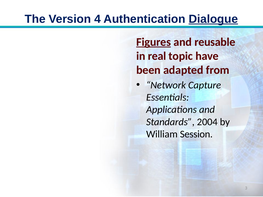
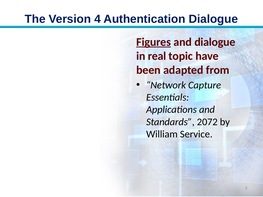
Dialogue at (213, 19) underline: present -> none
and reusable: reusable -> dialogue
2004: 2004 -> 2072
Session: Session -> Service
